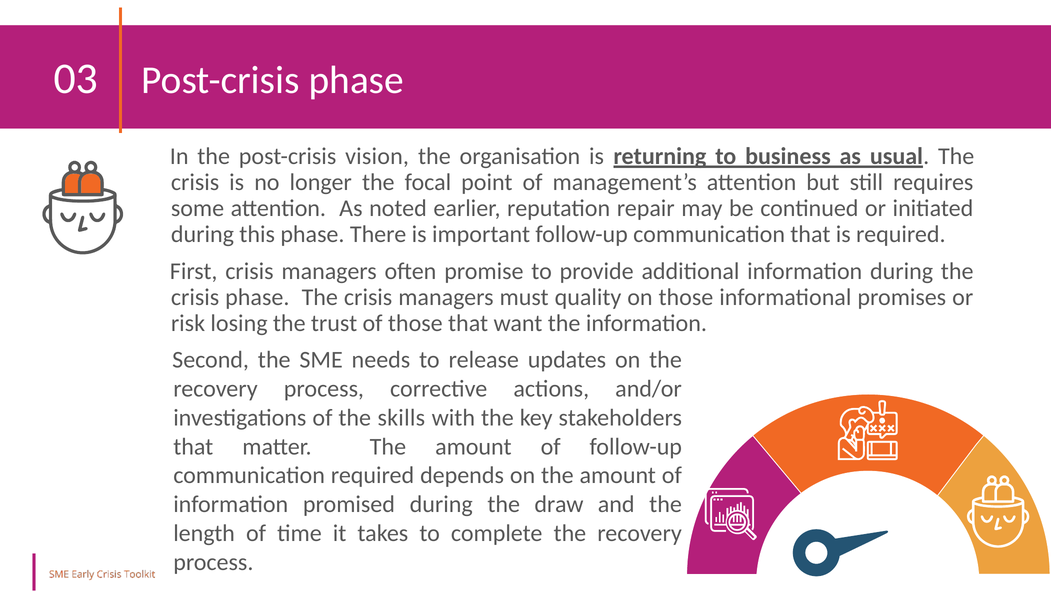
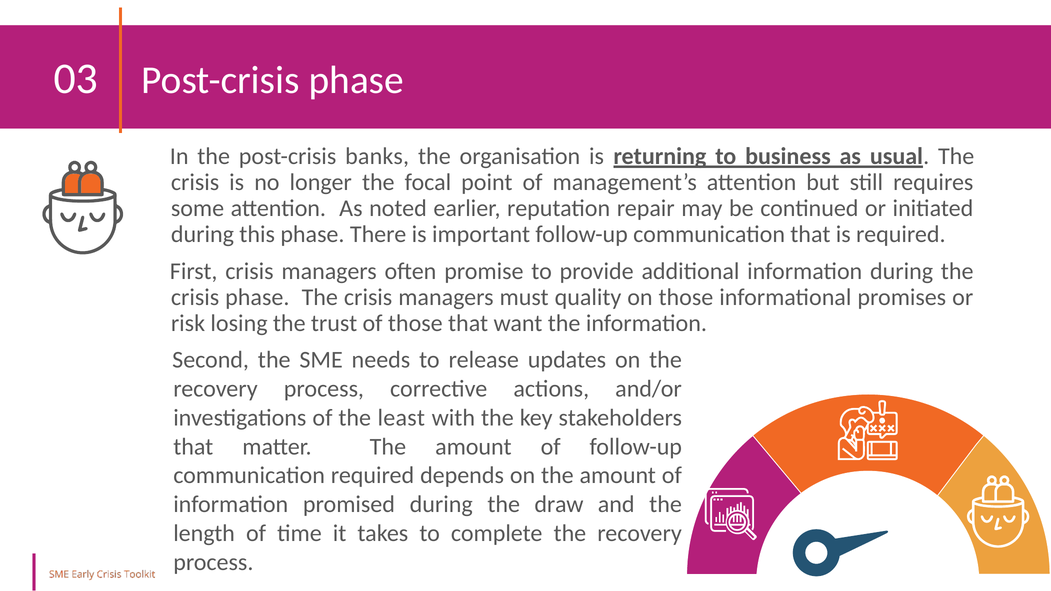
vision: vision -> banks
skills: skills -> least
